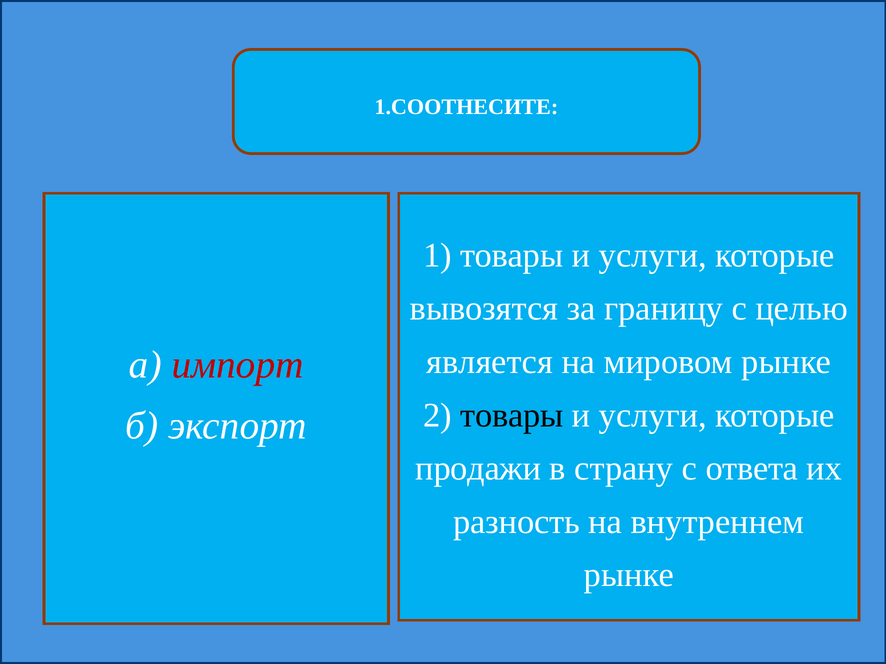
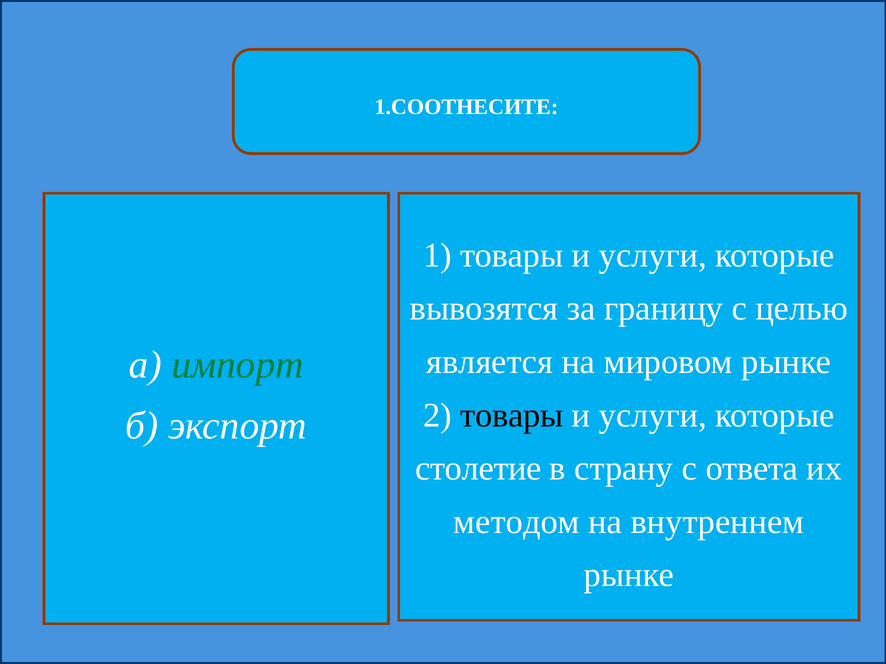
импорт colour: red -> green
продажи: продажи -> столетие
разность: разность -> методом
